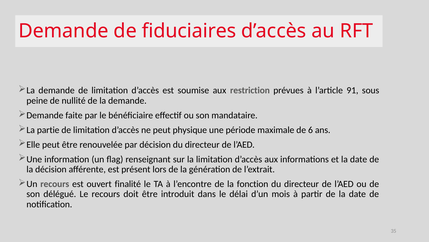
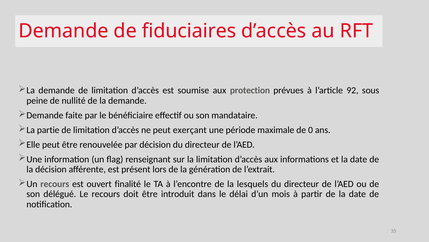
restriction: restriction -> protection
91: 91 -> 92
physique: physique -> exerçant
6: 6 -> 0
fonction: fonction -> lesquels
